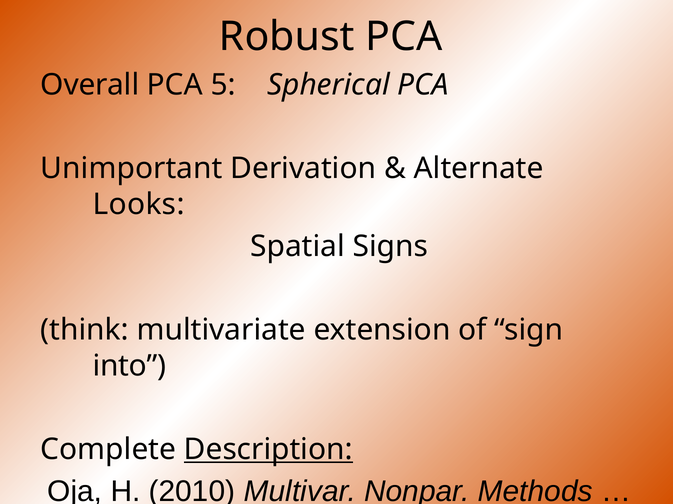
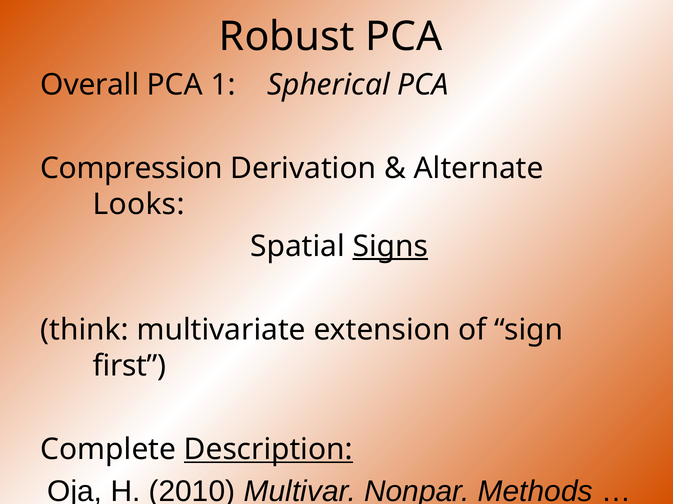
5: 5 -> 1
Unimportant: Unimportant -> Compression
Signs underline: none -> present
into: into -> first
